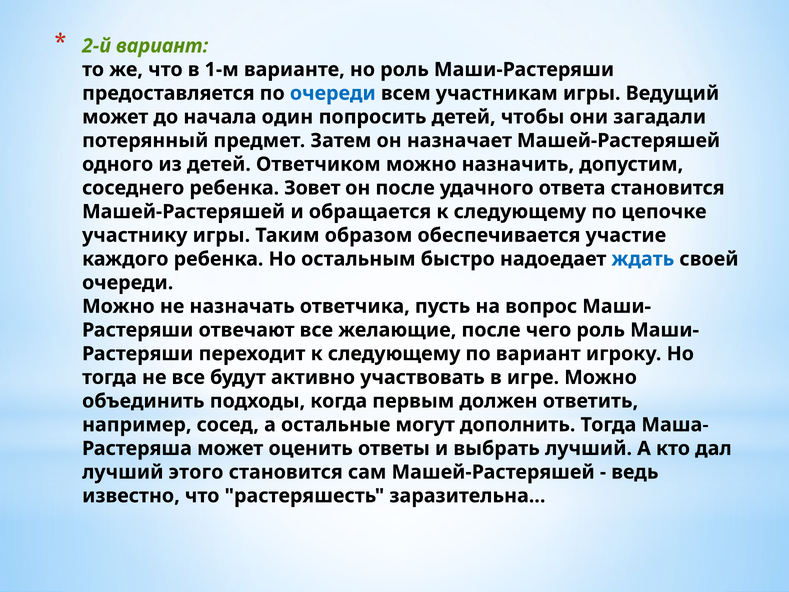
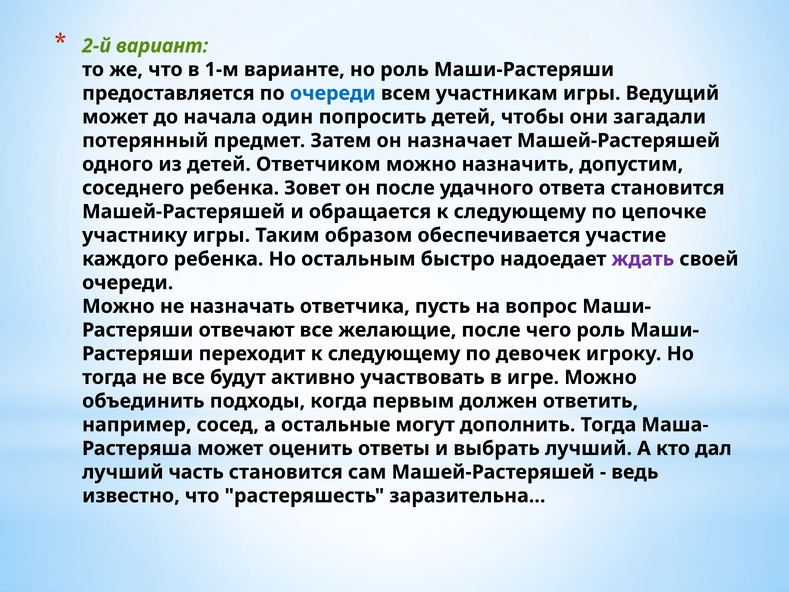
ждать colour: blue -> purple
по вариант: вариант -> девочек
этого: этого -> часть
